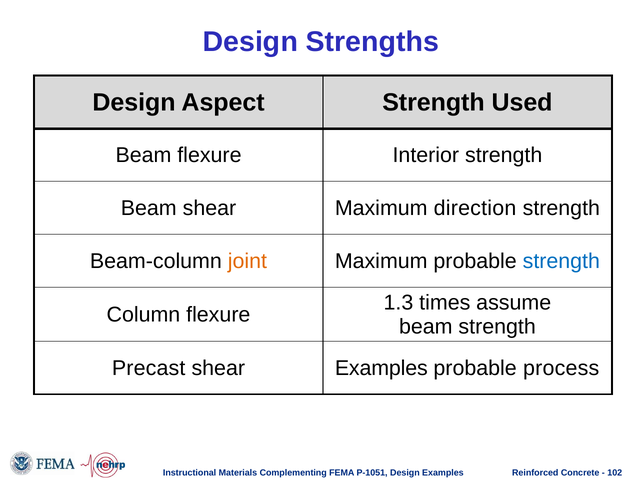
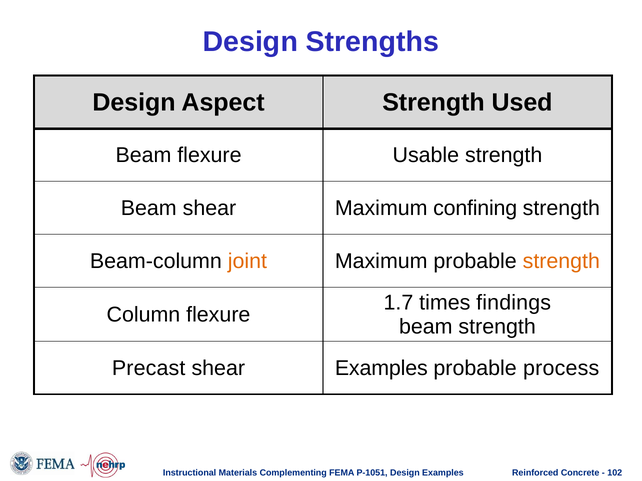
Interior: Interior -> Usable
direction: direction -> confining
strength at (561, 261) colour: blue -> orange
1.3: 1.3 -> 1.7
assume: assume -> findings
